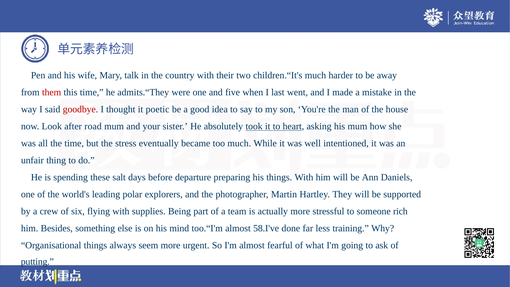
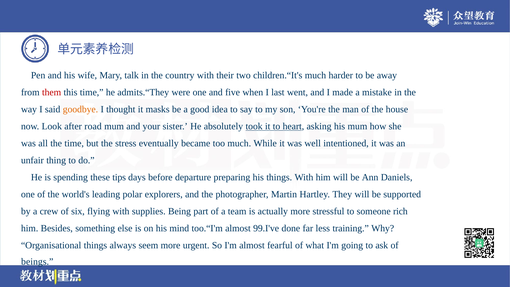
goodbye colour: red -> orange
poetic: poetic -> masks
salt: salt -> tips
58.I've: 58.I've -> 99.I've
putting: putting -> beings
